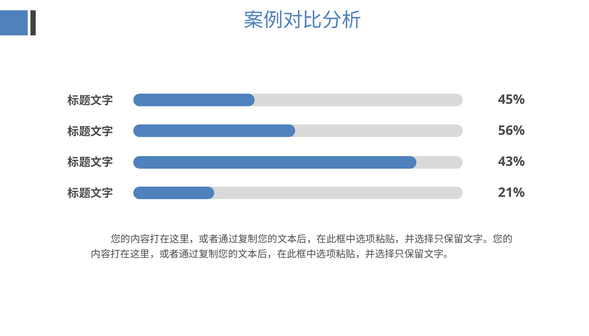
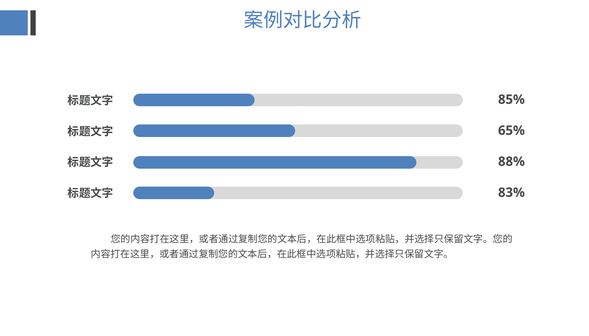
45%: 45% -> 85%
56%: 56% -> 65%
43%: 43% -> 88%
21%: 21% -> 83%
